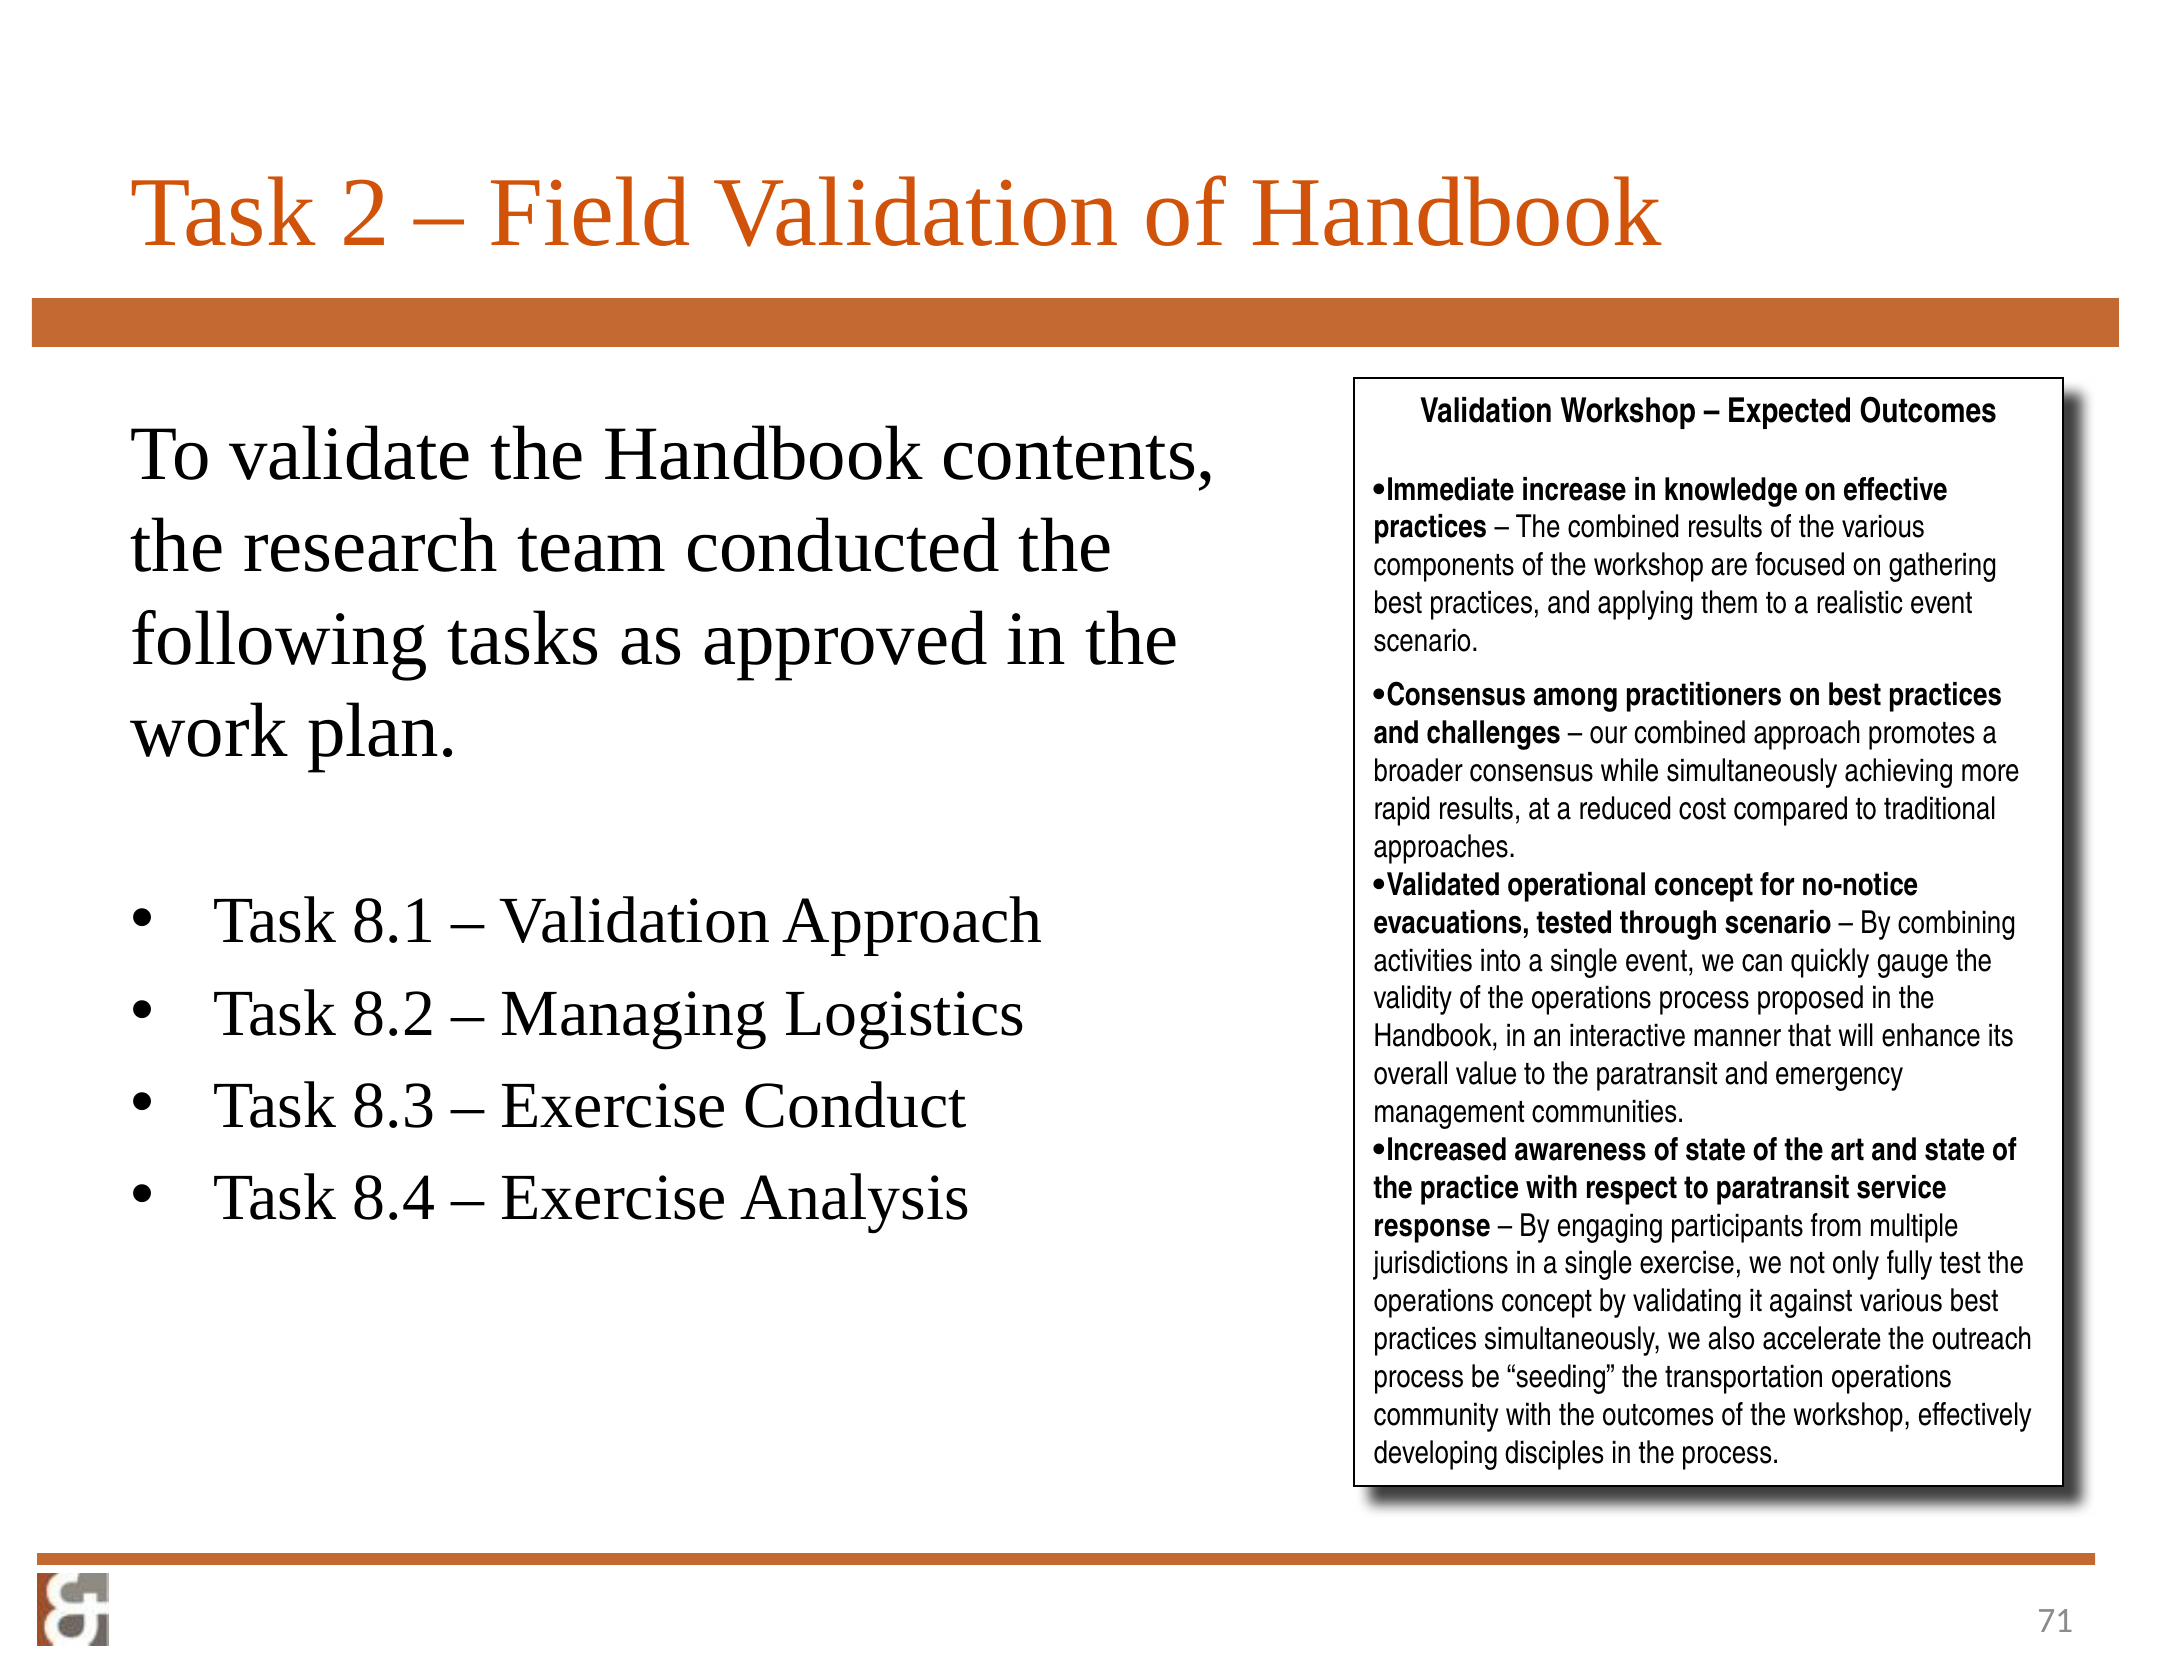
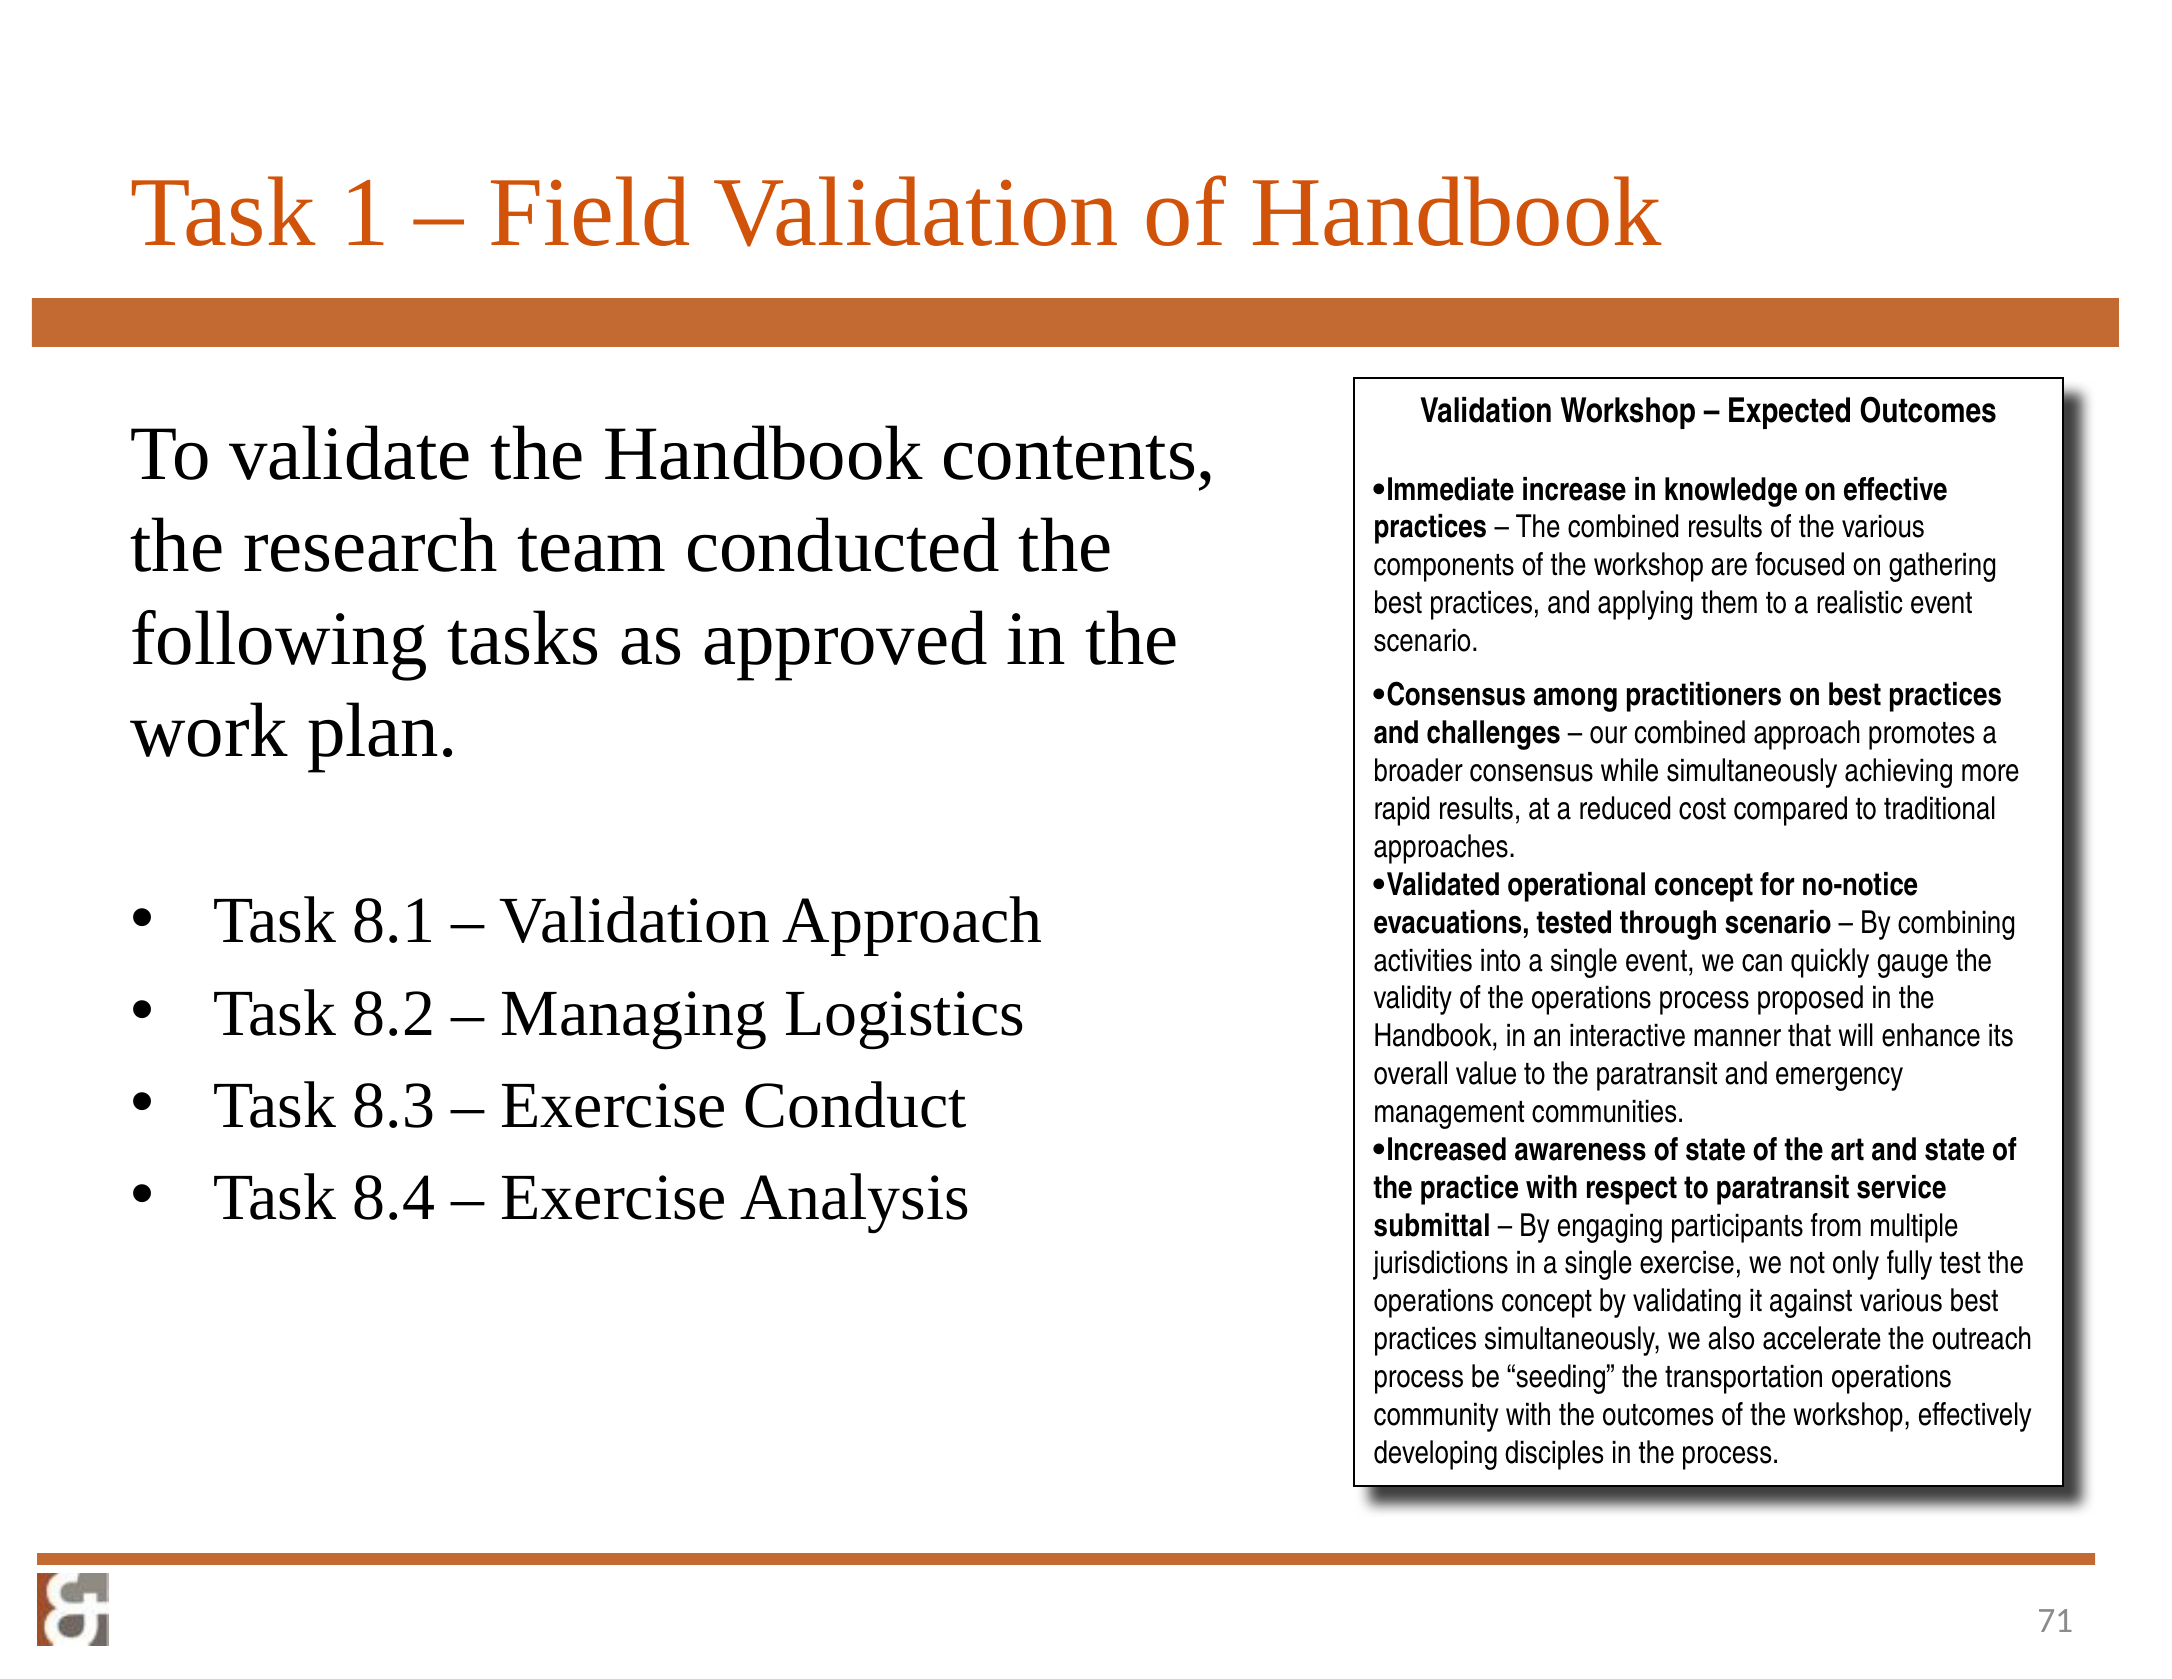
2: 2 -> 1
response: response -> submittal
